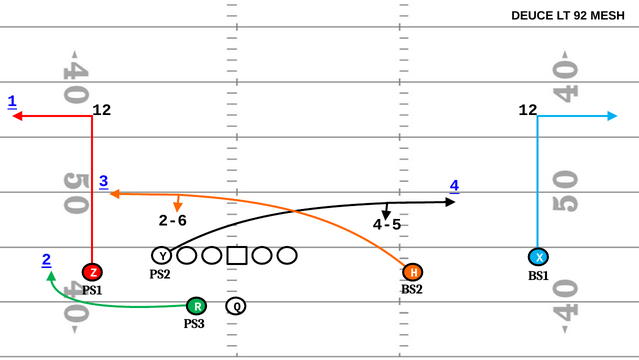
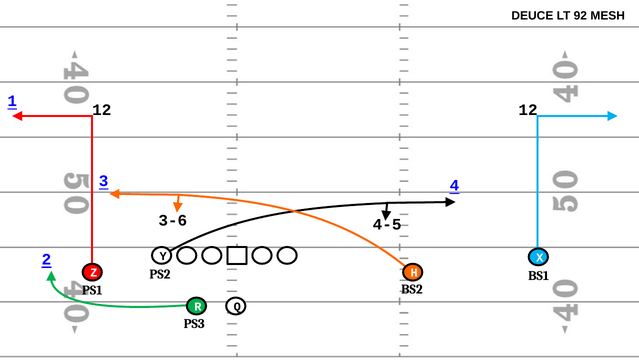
2-6: 2-6 -> 3-6
